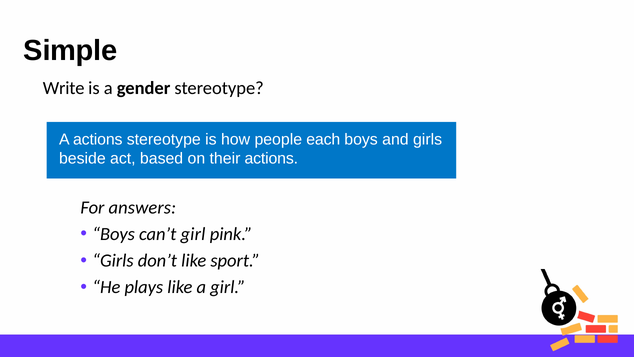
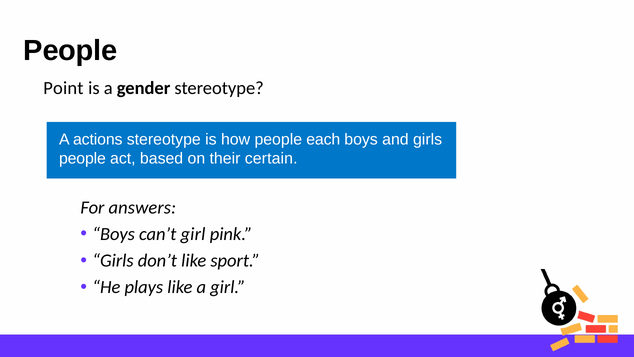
Simple at (70, 51): Simple -> People
Write: Write -> Point
beside at (82, 158): beside -> people
their actions: actions -> certain
